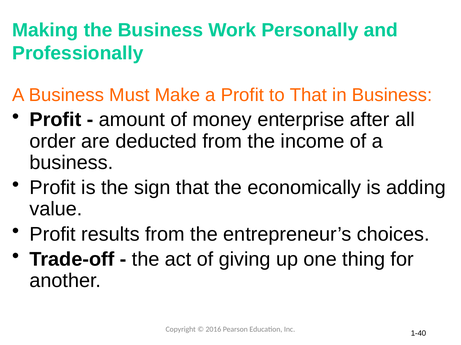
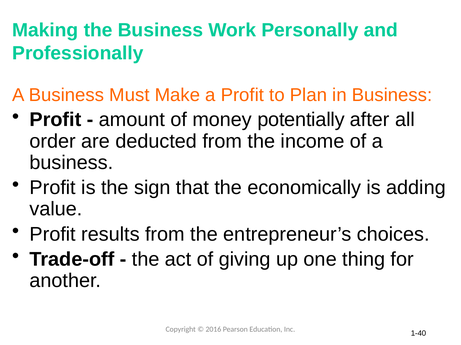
to That: That -> Plan
enterprise: enterprise -> potentially
